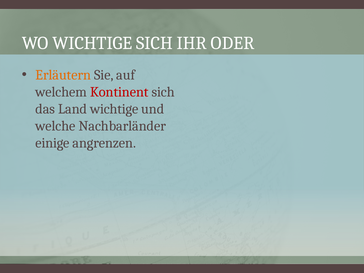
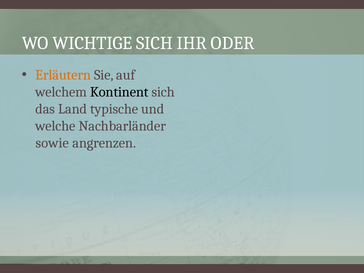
Kontinent colour: red -> black
Land wichtige: wichtige -> typische
einige: einige -> sowie
